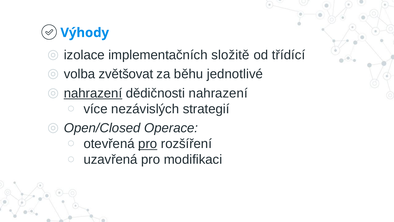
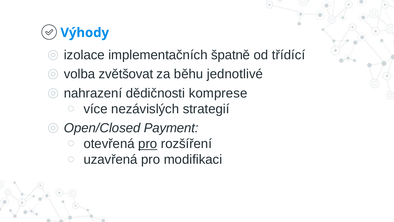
složitě: složitě -> špatně
nahrazení at (93, 93) underline: present -> none
dědičnosti nahrazení: nahrazení -> komprese
Operace: Operace -> Payment
